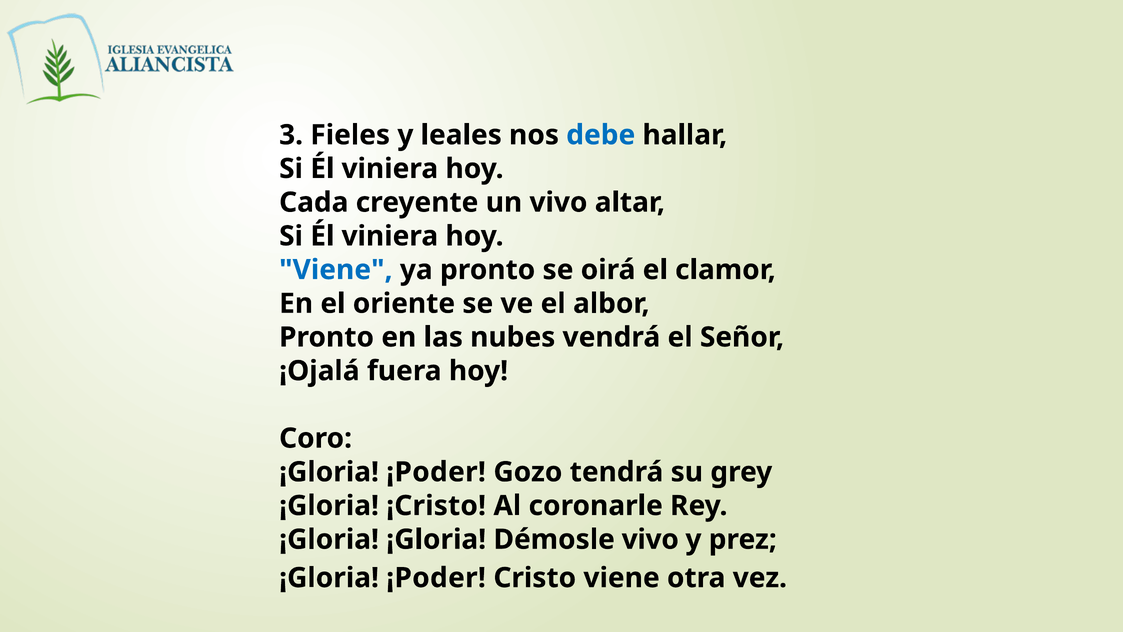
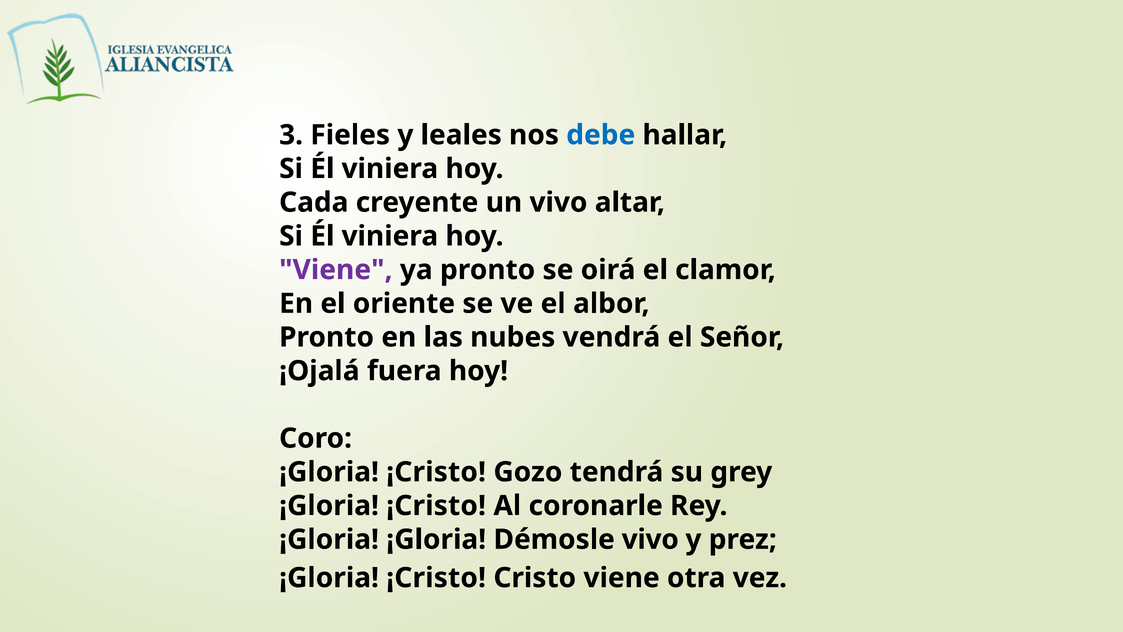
Viene at (336, 270) colour: blue -> purple
¡Poder at (436, 472): ¡Poder -> ¡Cristo
¡Poder at (436, 578): ¡Poder -> ¡Cristo
